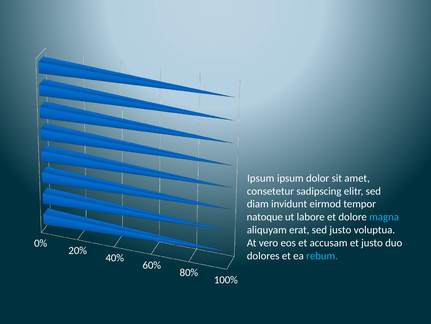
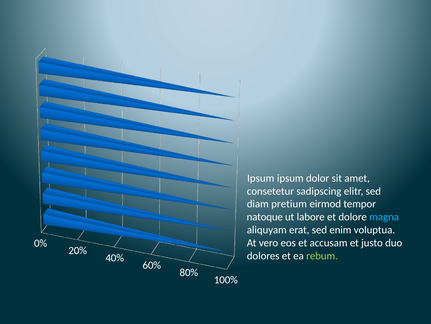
invidunt: invidunt -> pretium
sed justo: justo -> enim
rebum colour: light blue -> light green
